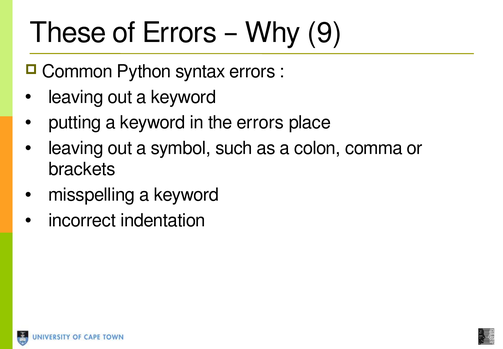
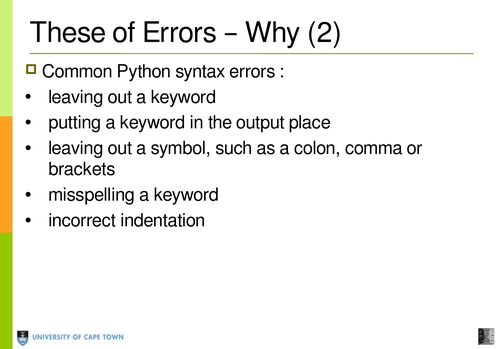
9: 9 -> 2
the errors: errors -> output
